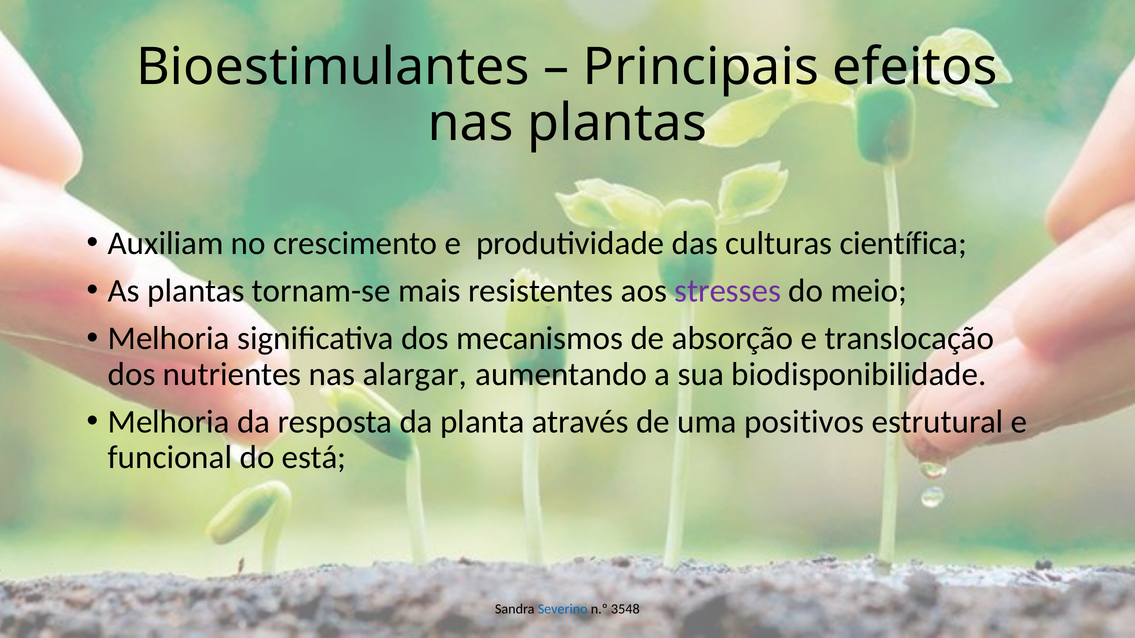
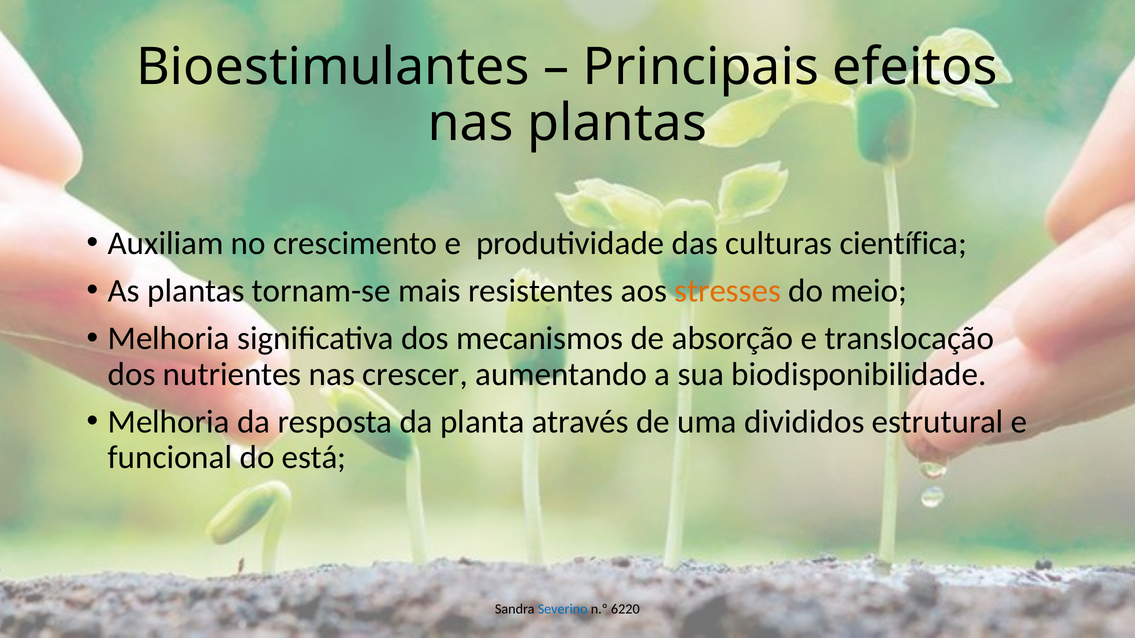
stresses colour: purple -> orange
alargar: alargar -> crescer
positivos: positivos -> divididos
3548: 3548 -> 6220
